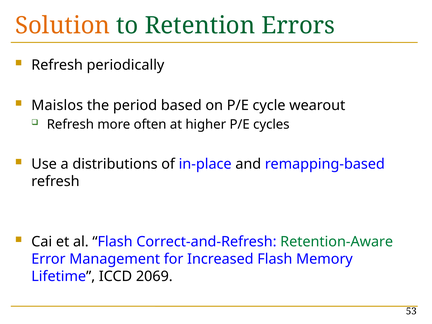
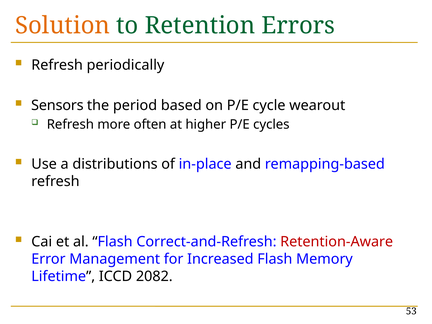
Maislos: Maislos -> Sensors
Retention-Aware colour: green -> red
2069: 2069 -> 2082
